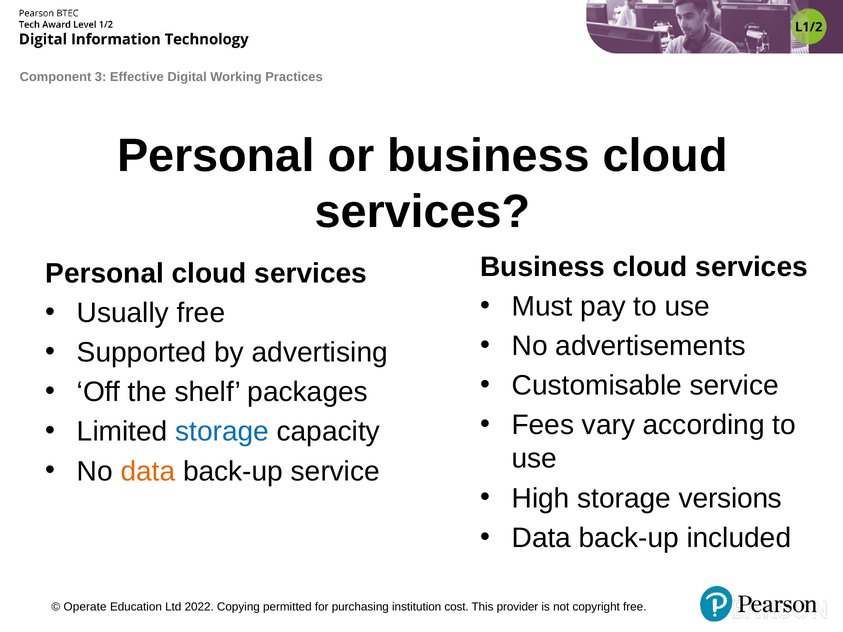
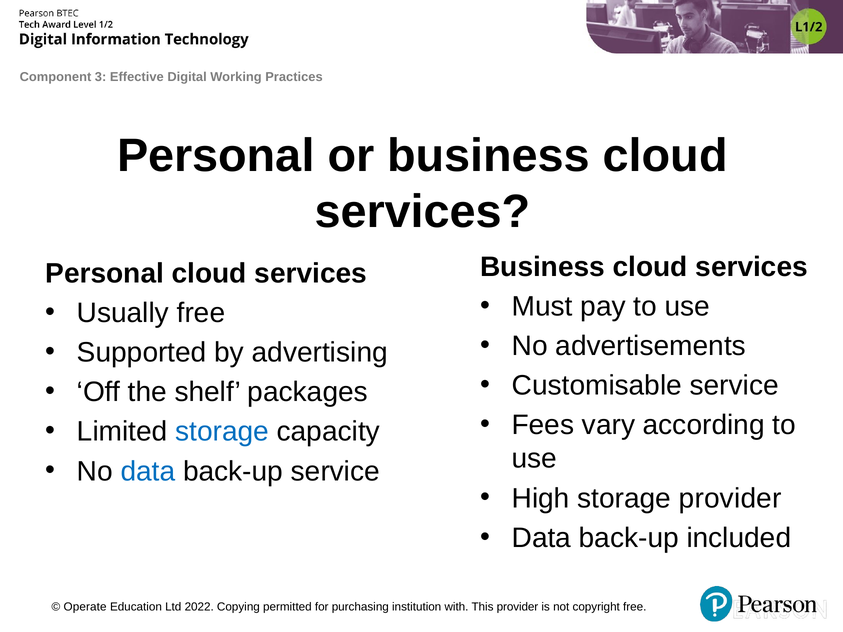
data at (148, 471) colour: orange -> blue
storage versions: versions -> provider
cost: cost -> with
